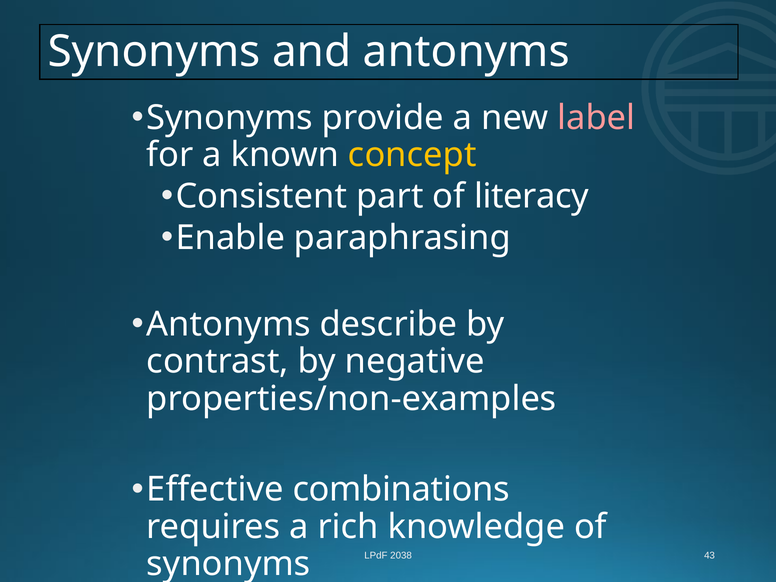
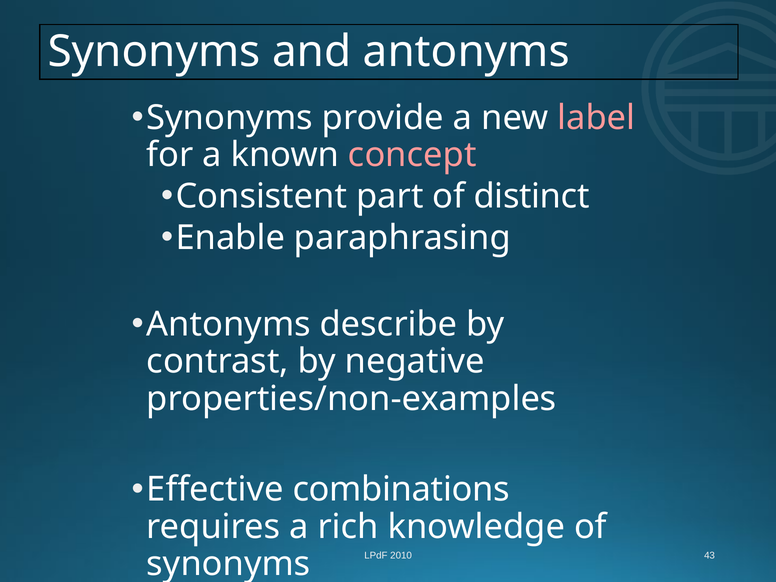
concept colour: yellow -> pink
literacy: literacy -> distinct
2038: 2038 -> 2010
